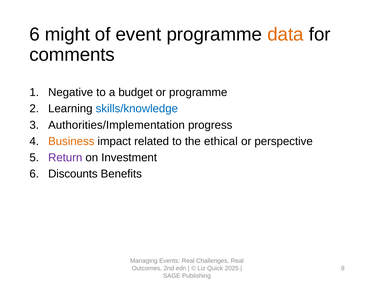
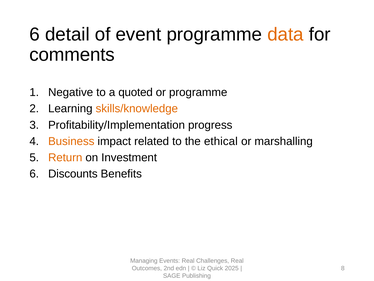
might: might -> detail
budget: budget -> quoted
skills/knowledge colour: blue -> orange
Authorities/Implementation: Authorities/Implementation -> Profitability/Implementation
perspective: perspective -> marshalling
Return colour: purple -> orange
